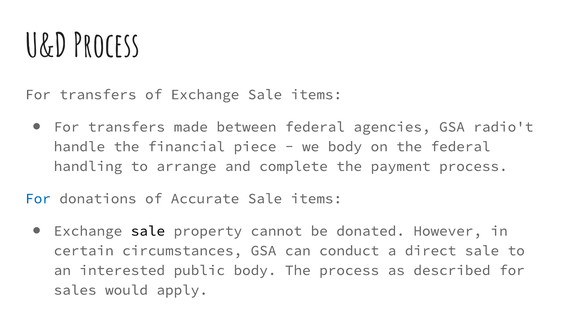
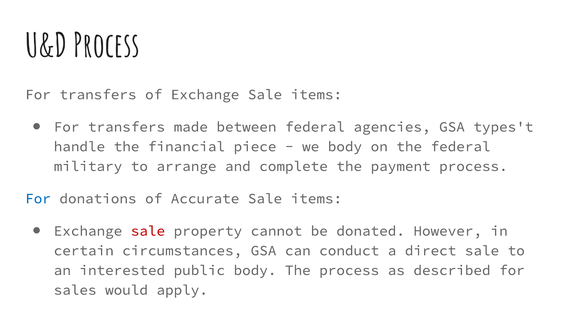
radio't: radio't -> types't
handling: handling -> military
sale at (148, 231) colour: black -> red
